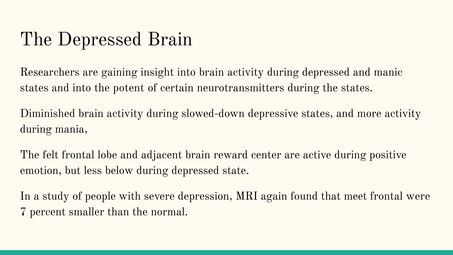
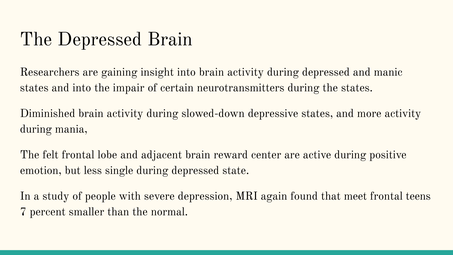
potent: potent -> impair
below: below -> single
were: were -> teens
